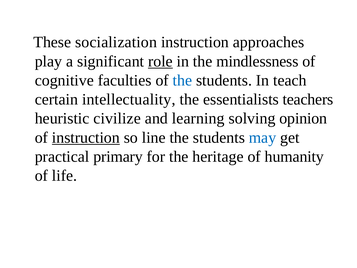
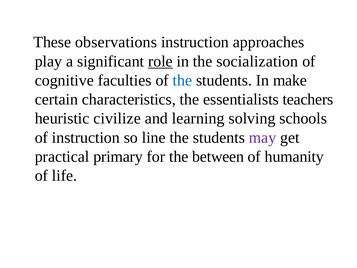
socialization: socialization -> observations
mindlessness: mindlessness -> socialization
teach: teach -> make
intellectuality: intellectuality -> characteristics
opinion: opinion -> schools
instruction at (86, 137) underline: present -> none
may colour: blue -> purple
heritage: heritage -> between
